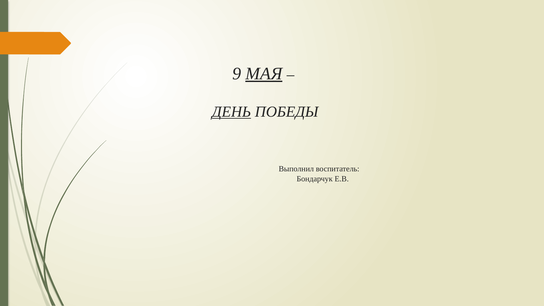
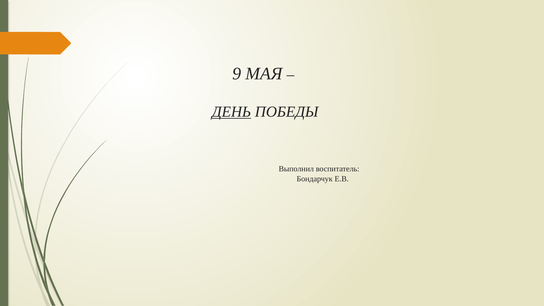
МАЯ underline: present -> none
